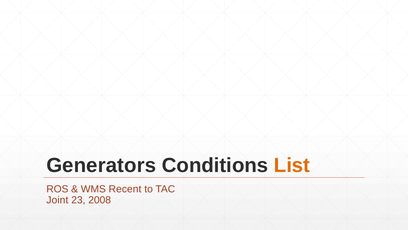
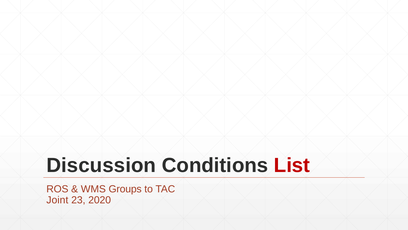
Generators: Generators -> Discussion
List colour: orange -> red
Recent: Recent -> Groups
2008: 2008 -> 2020
